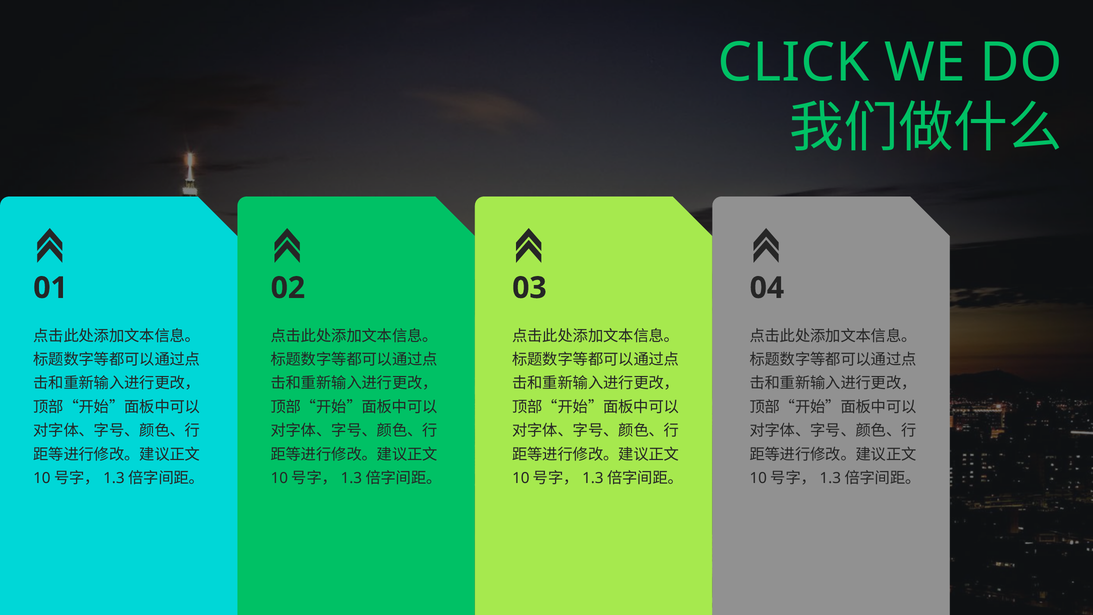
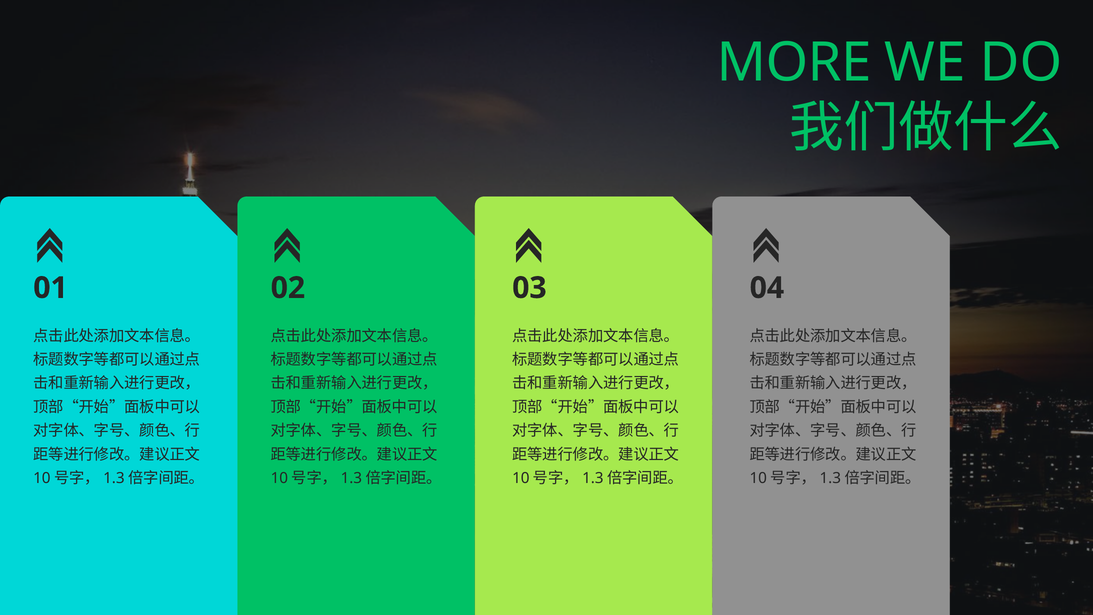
CLICK: CLICK -> MORE
